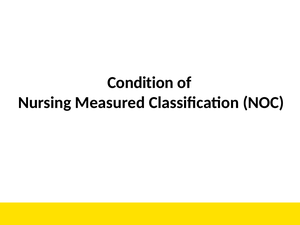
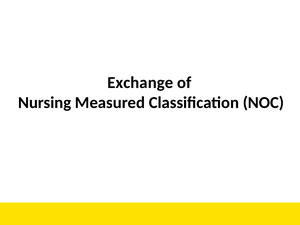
Condition: Condition -> Exchange
